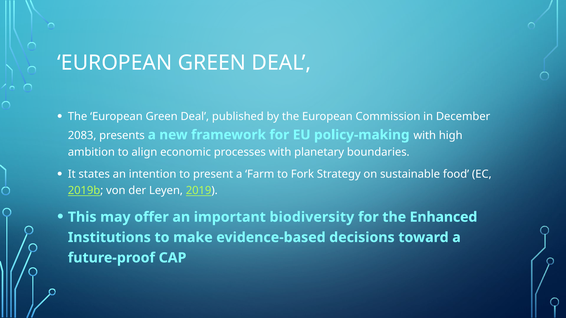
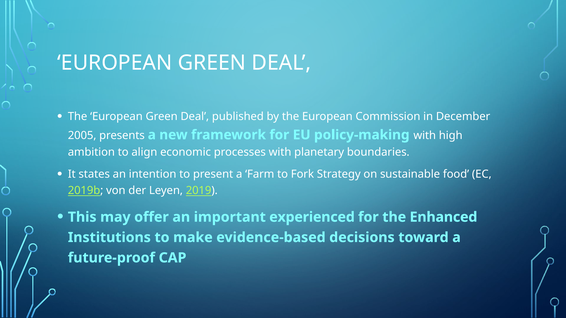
2083: 2083 -> 2005
biodiversity: biodiversity -> experienced
